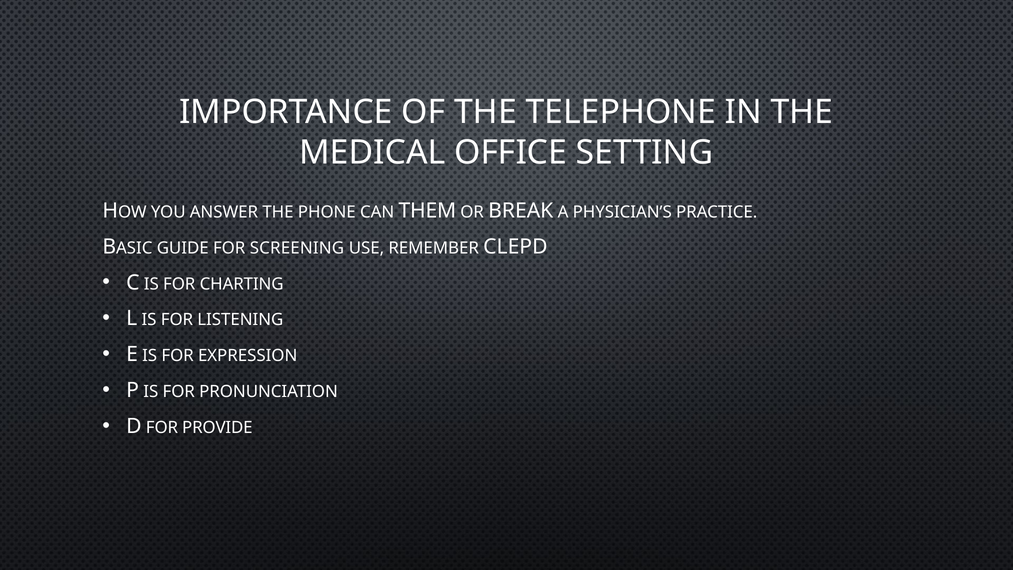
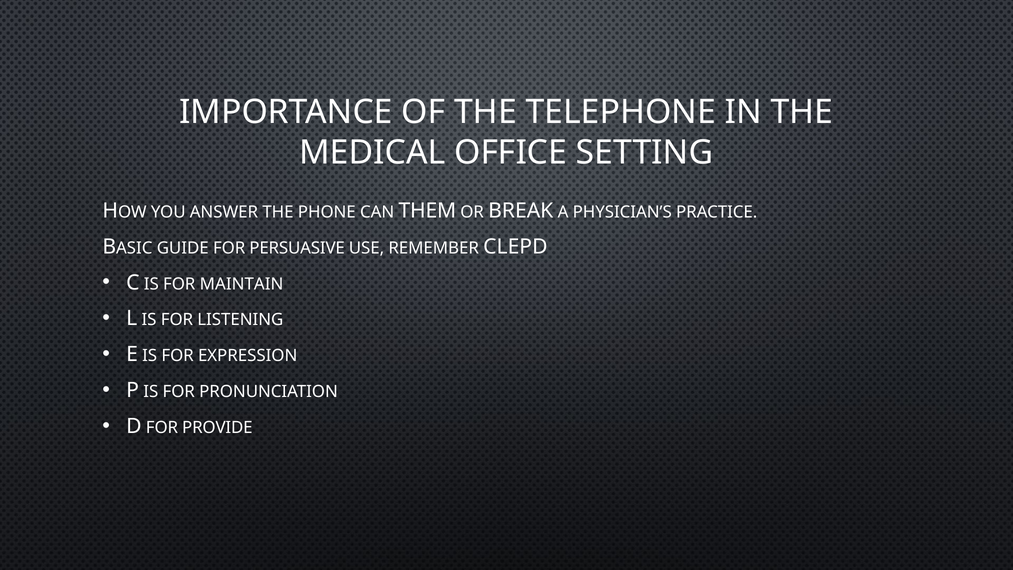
SCREENING: SCREENING -> PERSUASIVE
CHARTING: CHARTING -> MAINTAIN
